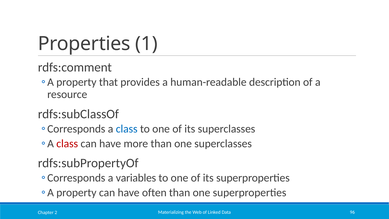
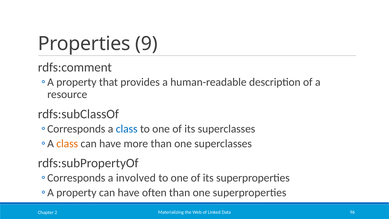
1: 1 -> 9
class at (67, 143) colour: red -> orange
variables: variables -> involved
